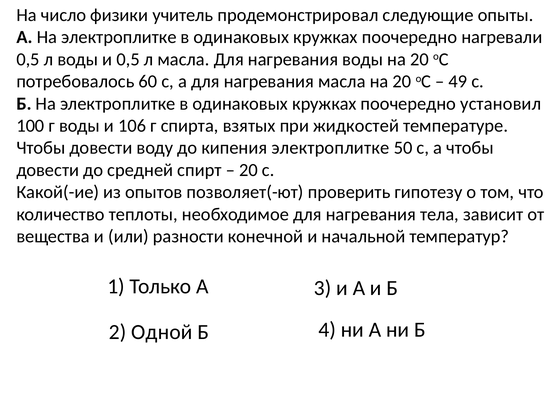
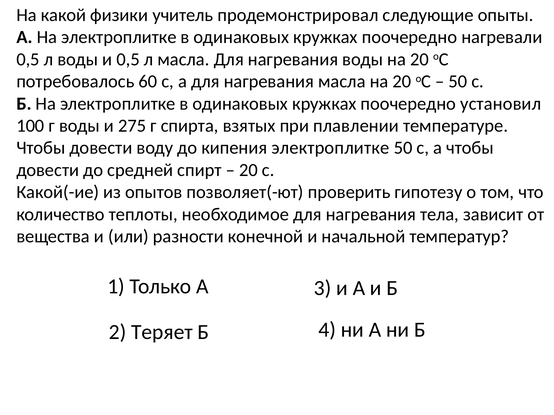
число: число -> какой
49 at (458, 82): 49 -> 50
106: 106 -> 275
жидкостей: жидкостей -> плавлении
Одной: Одной -> Теряет
